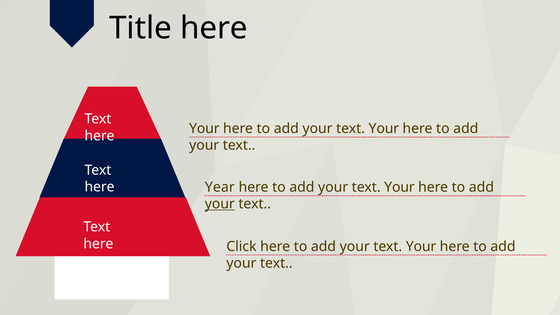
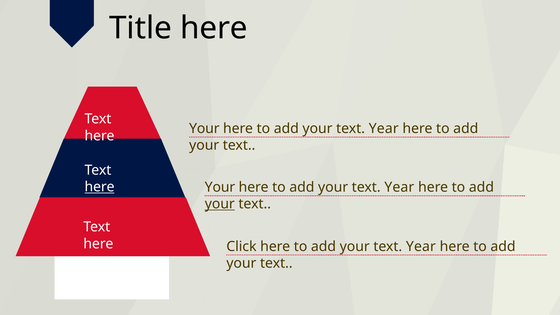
Your at (384, 128): Your -> Year
here at (100, 187) underline: none -> present
Year at (220, 187): Year -> Your
Your at (399, 187): Your -> Year
Your at (421, 246): Your -> Year
